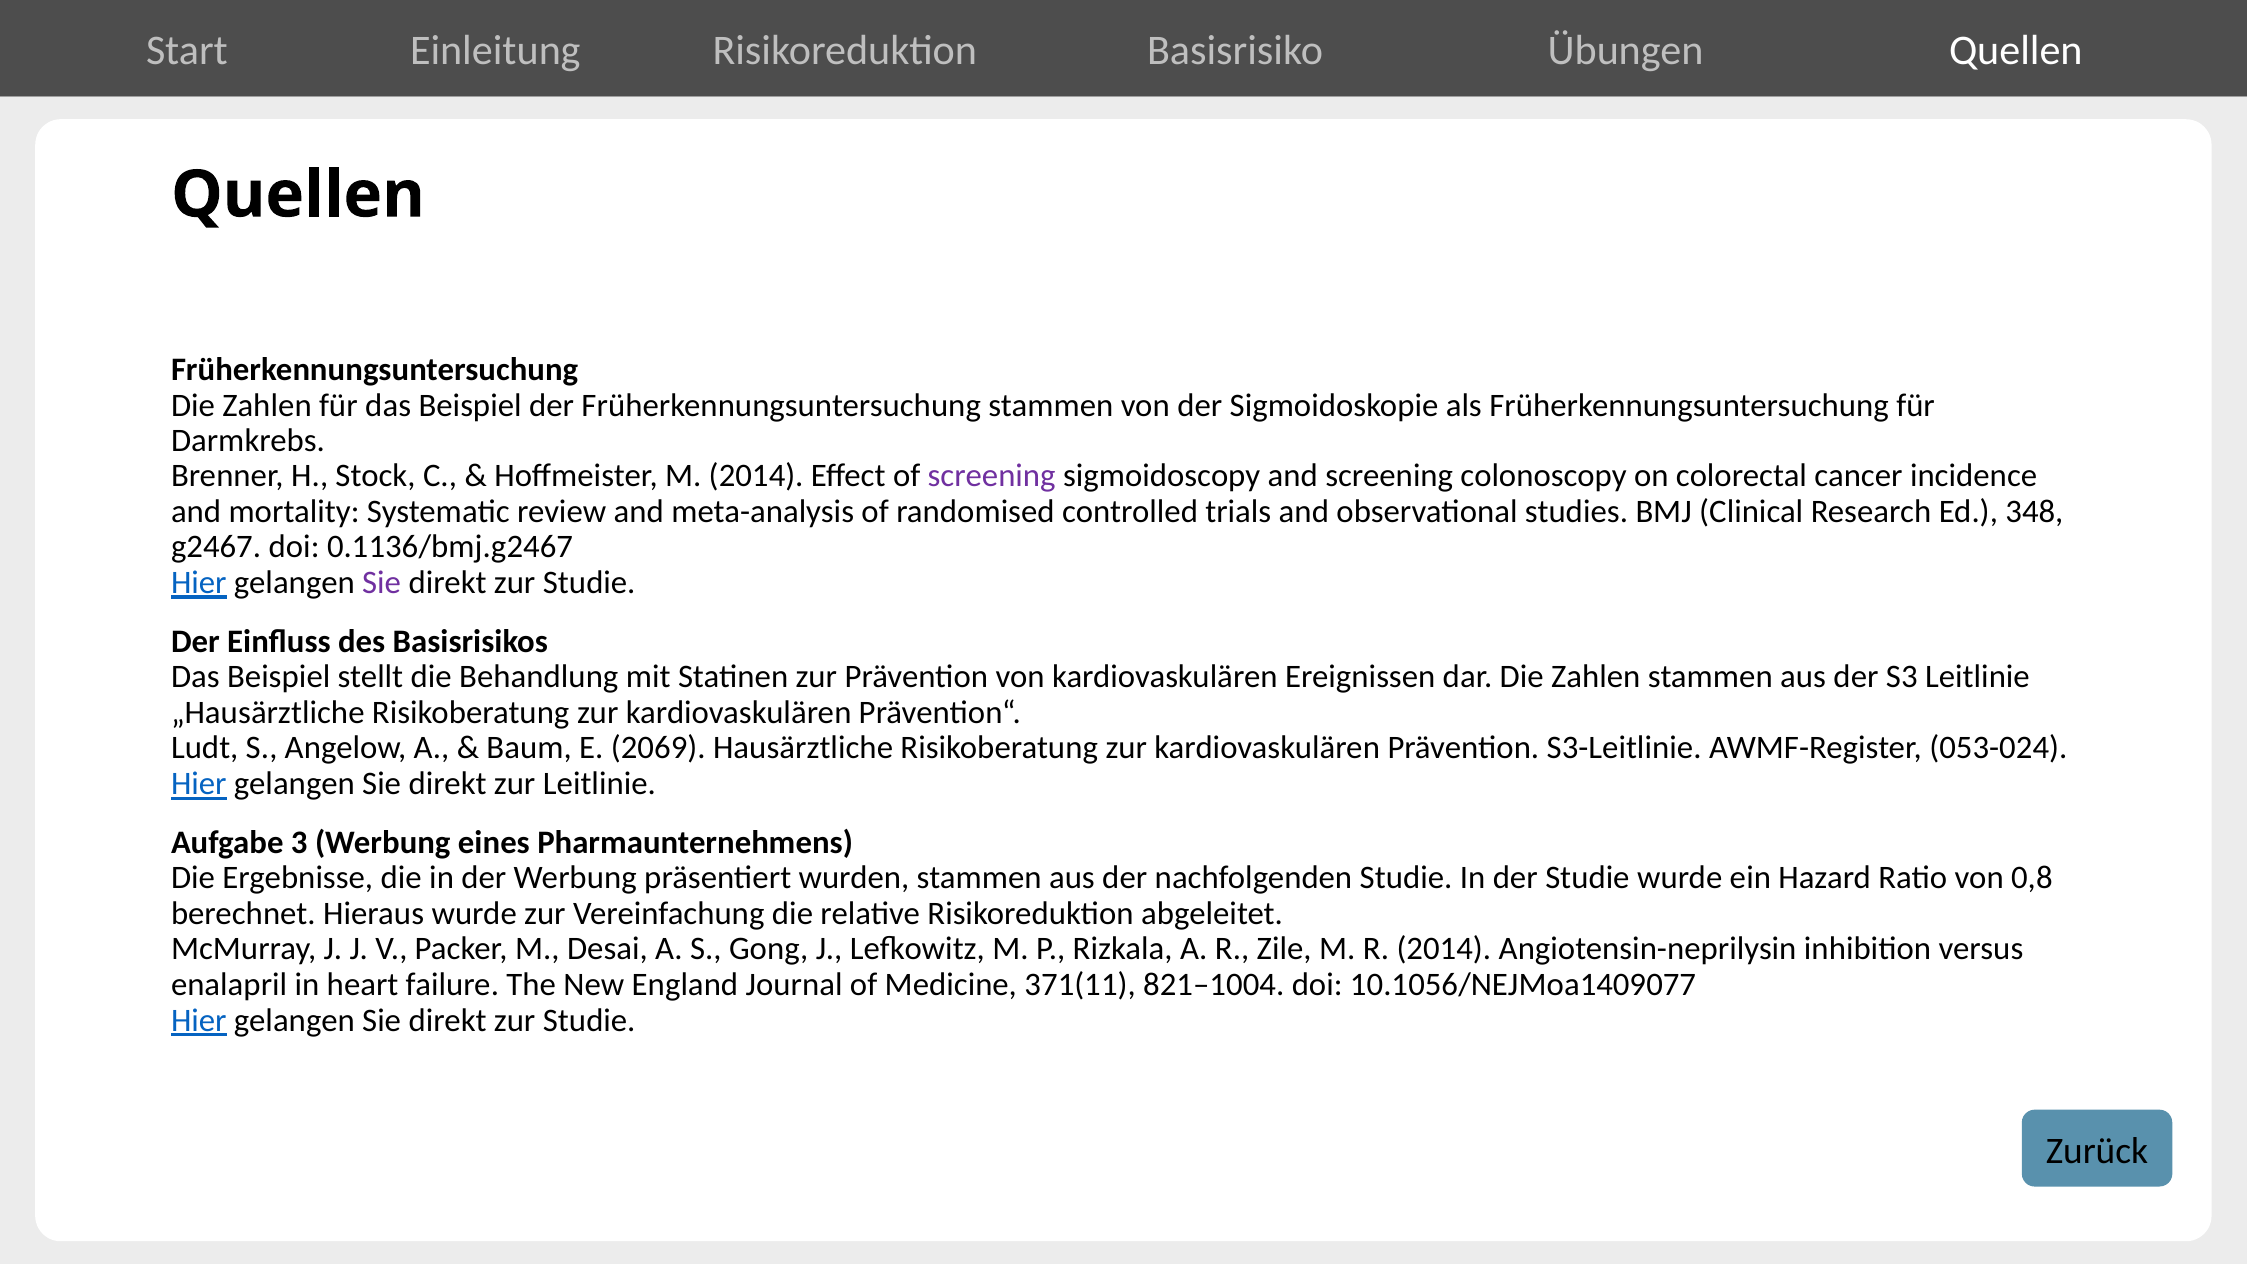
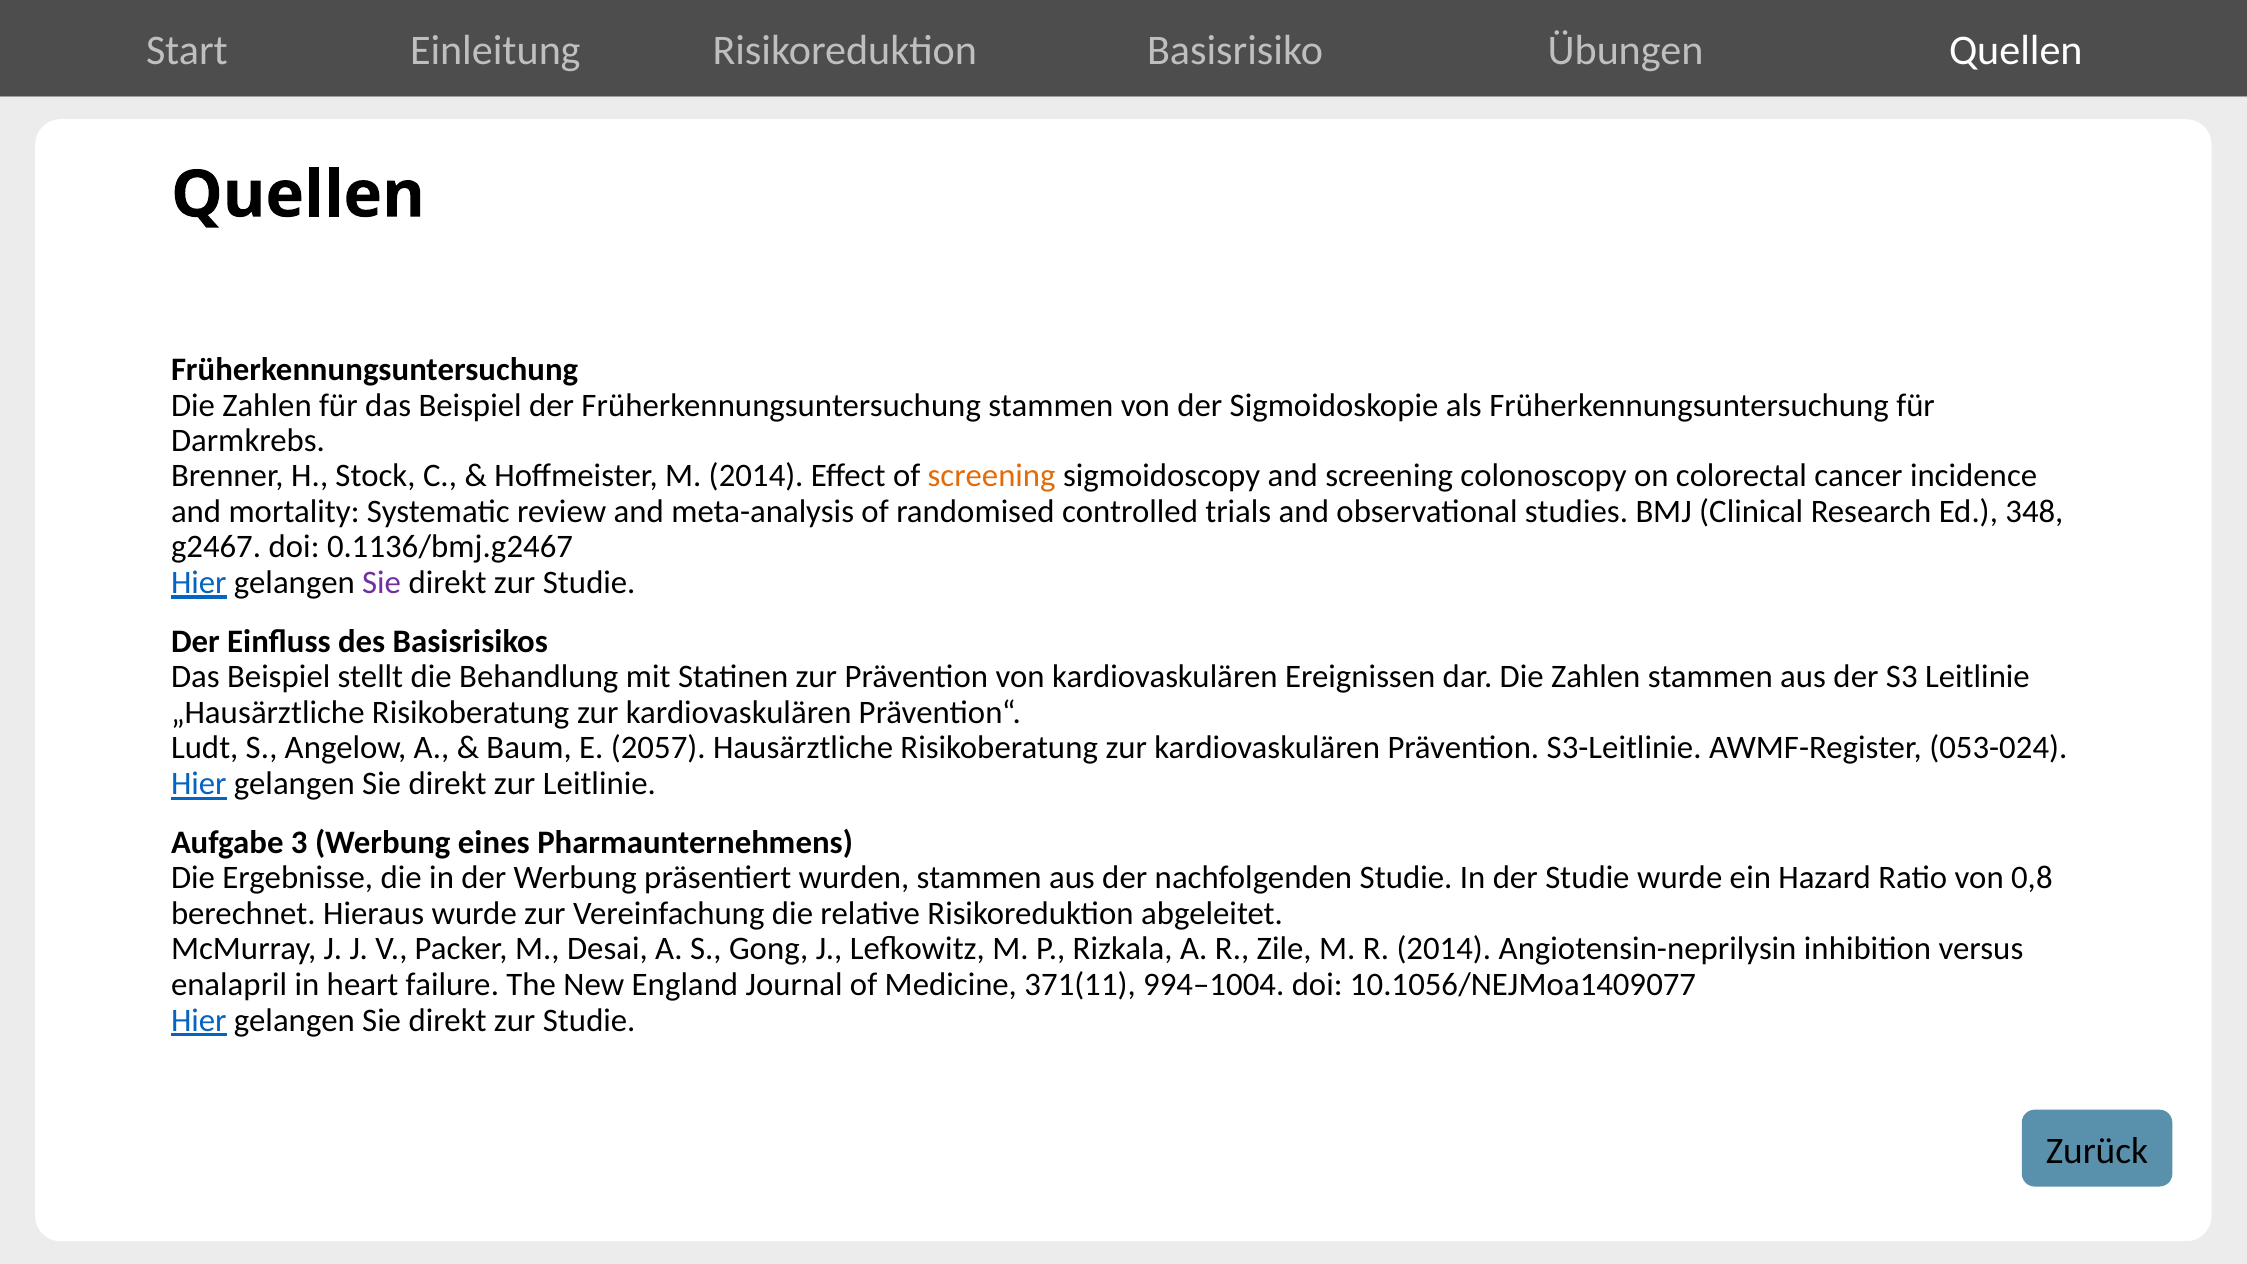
screening at (992, 476) colour: purple -> orange
2069: 2069 -> 2057
821–1004: 821–1004 -> 994–1004
